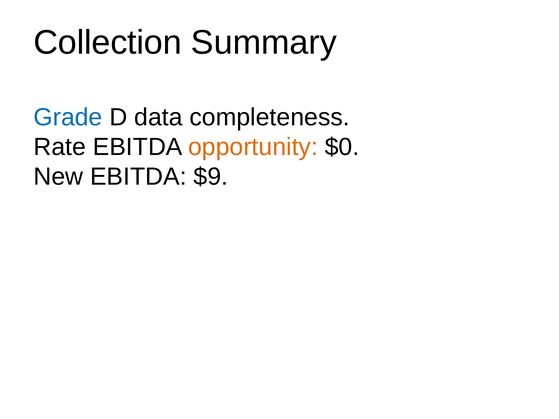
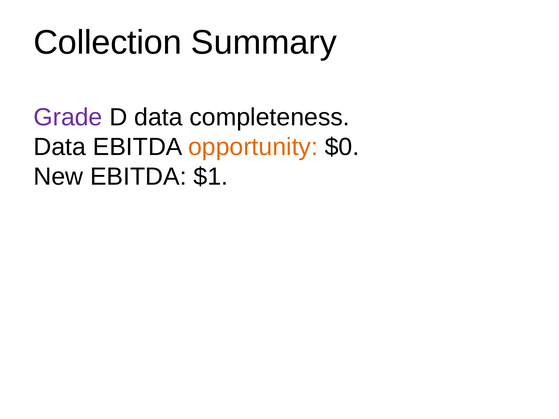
Grade colour: blue -> purple
Rate at (60, 147): Rate -> Data
$9: $9 -> $1
